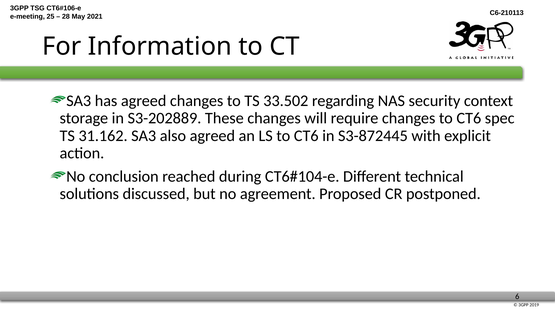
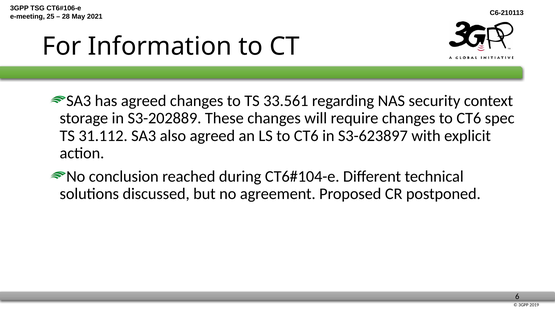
33.502: 33.502 -> 33.561
31.162: 31.162 -> 31.112
S3-872445: S3-872445 -> S3-623897
